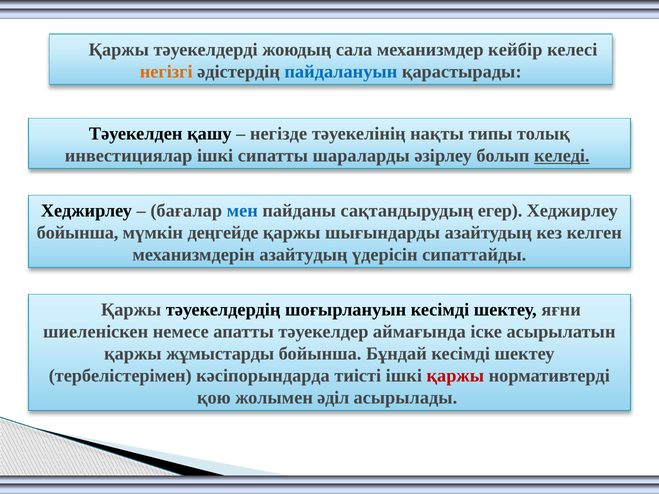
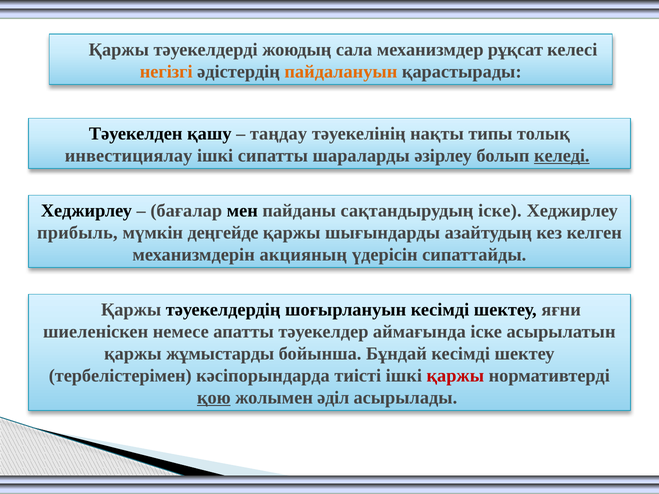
кейбір: кейбір -> рұқсат
пайдалануын colour: blue -> orange
негізде: негізде -> таңдау
инвестициялар: инвестициялар -> инвестициялау
мен colour: blue -> black
сақтандырудың егер: егер -> іске
бойынша at (78, 233): бойынша -> прибыль
механизмдерін азайтудың: азайтудың -> акцияның
қою underline: none -> present
